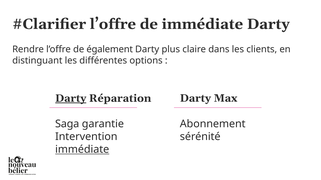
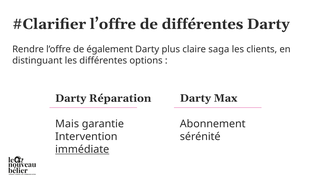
de immédiate: immédiate -> différentes
dans: dans -> saga
Darty at (71, 99) underline: present -> none
Saga: Saga -> Mais
